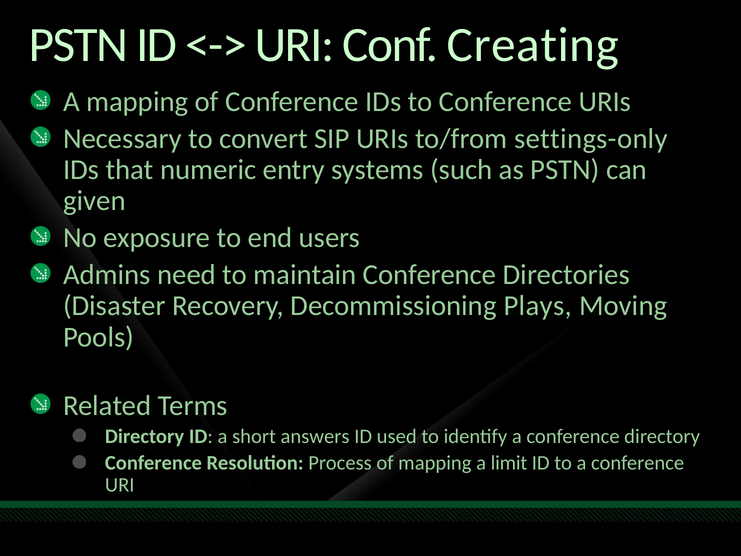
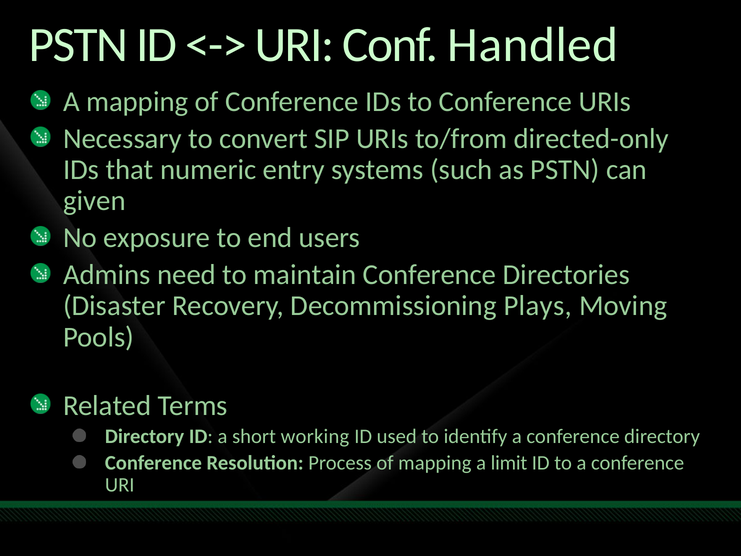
Creating: Creating -> Handled
settings-only: settings-only -> directed-only
answers: answers -> working
